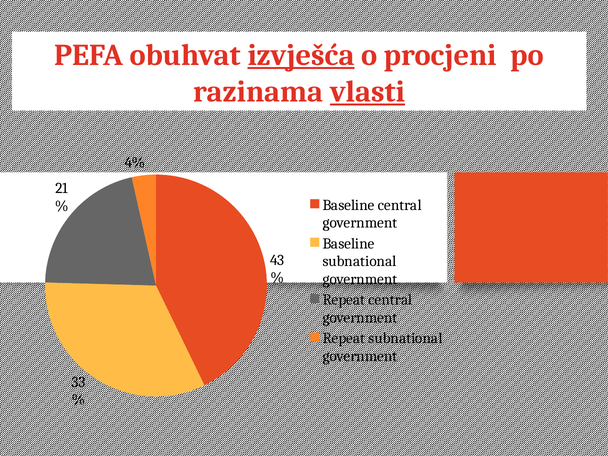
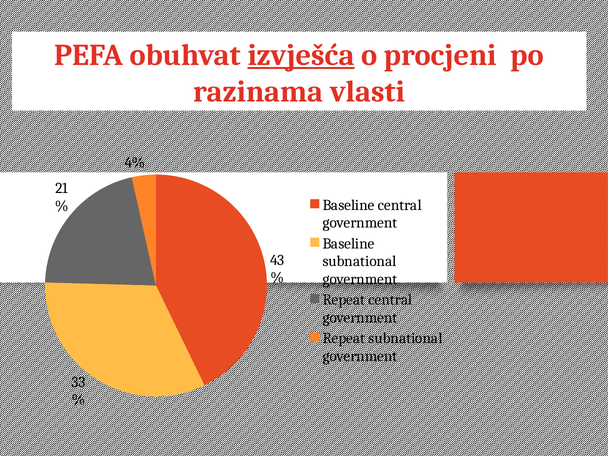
vlasti underline: present -> none
